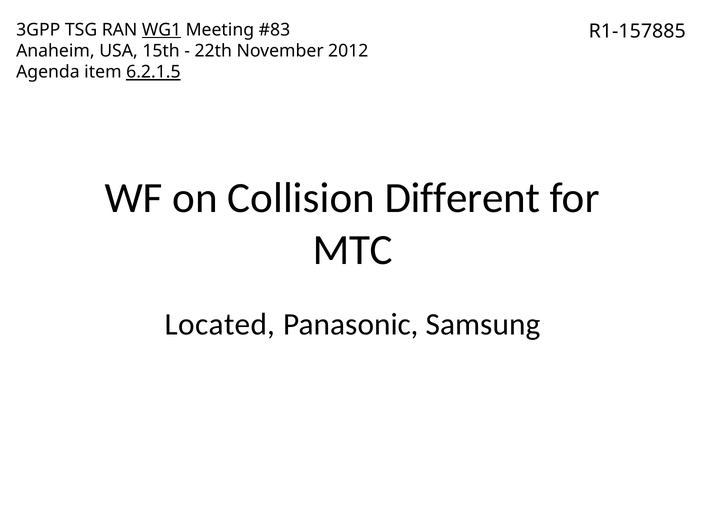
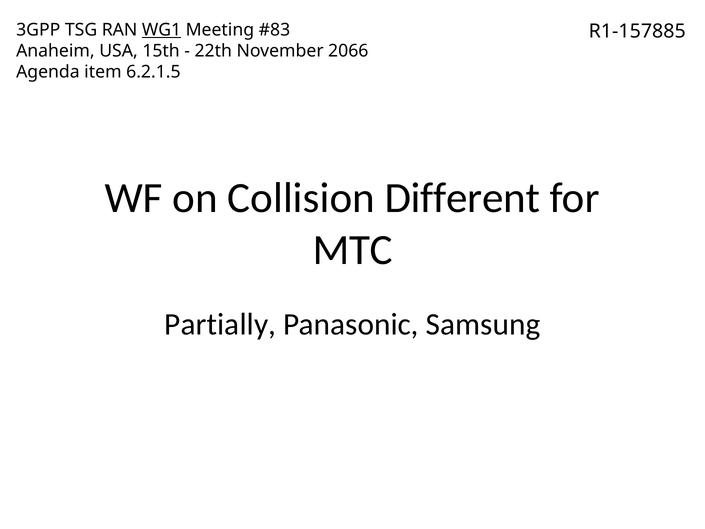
2012: 2012 -> 2066
6.2.1.5 underline: present -> none
Located: Located -> Partially
